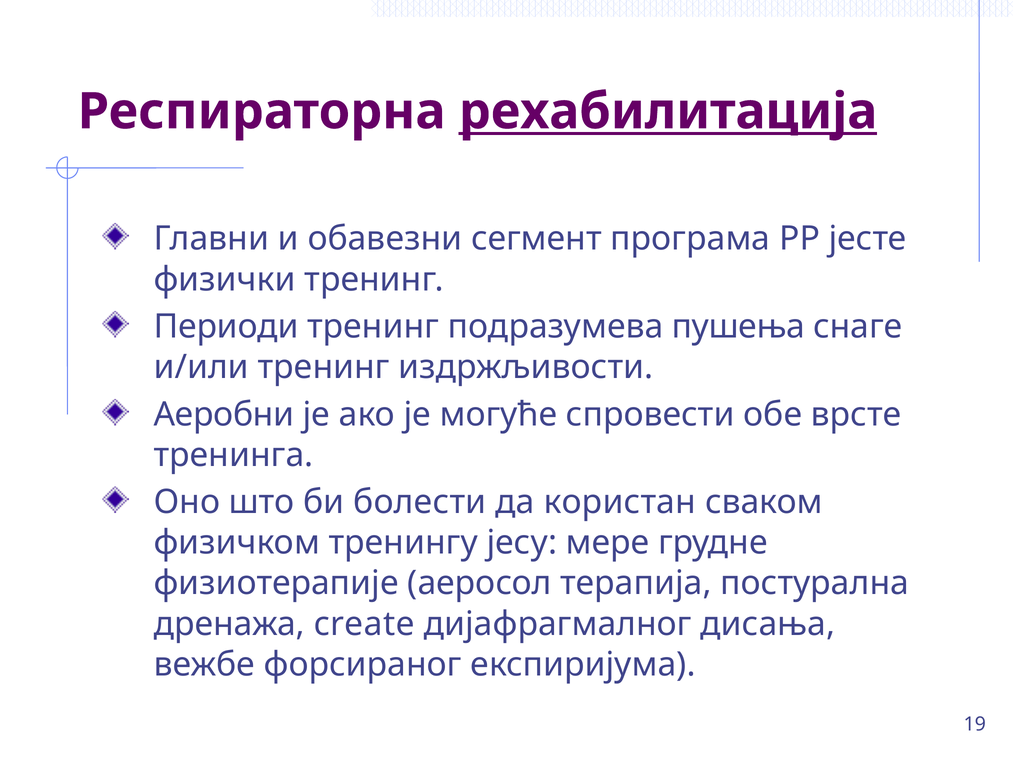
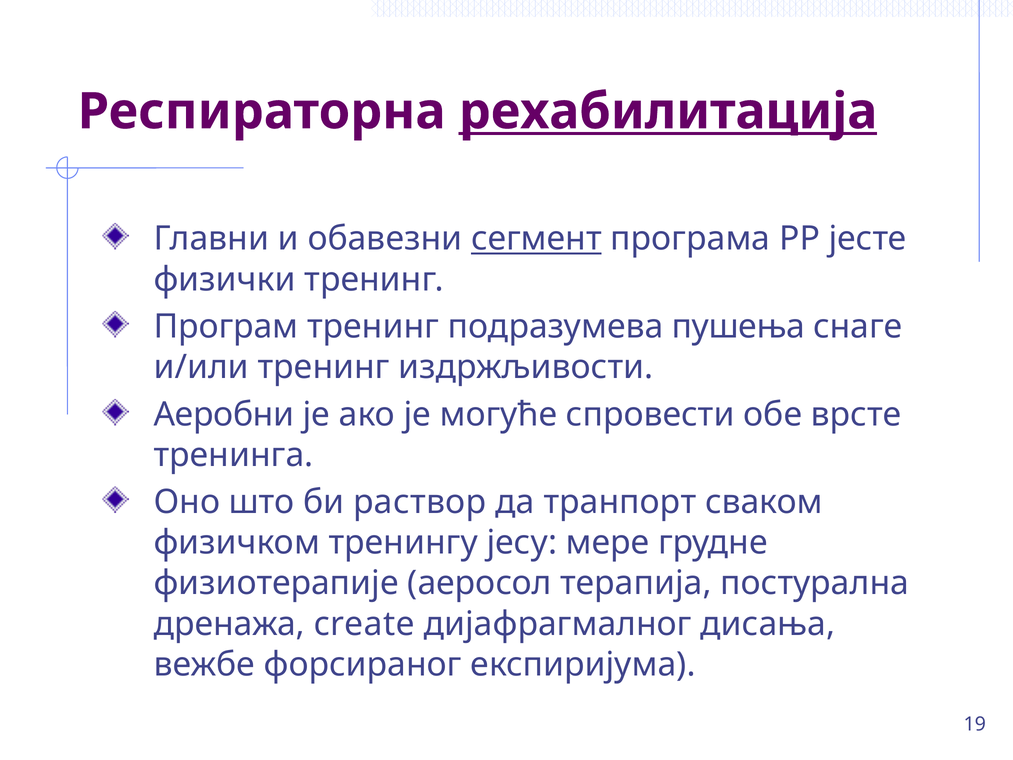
сегмент underline: none -> present
Периоди: Периоди -> Програм
болести: болести -> раствор
користан: користан -> транпорт
